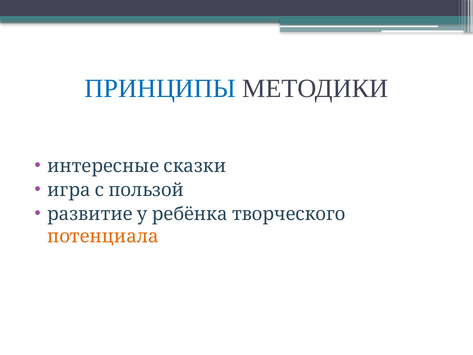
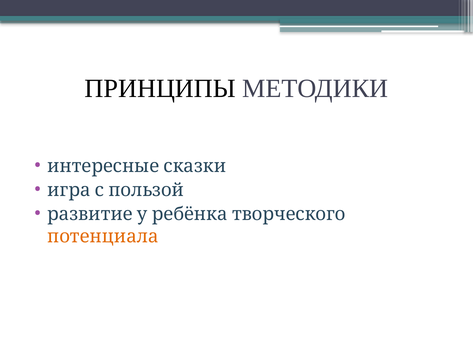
ПРИНЦИПЫ colour: blue -> black
